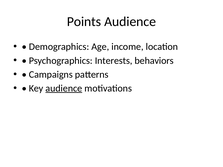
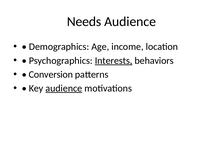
Points: Points -> Needs
Interests underline: none -> present
Campaigns: Campaigns -> Conversion
